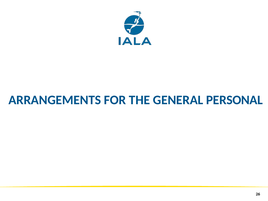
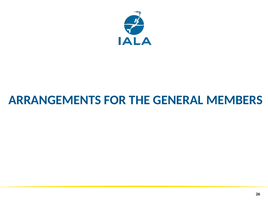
PERSONAL: PERSONAL -> MEMBERS
